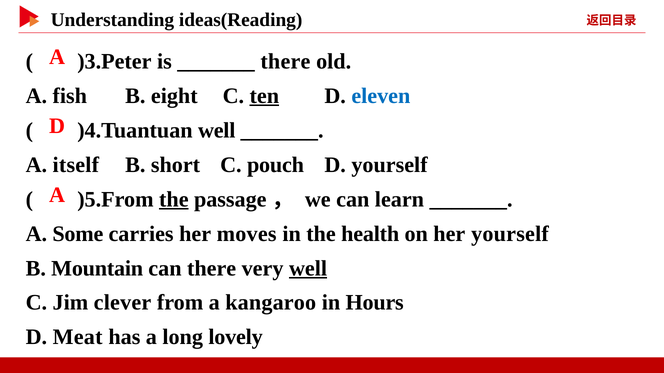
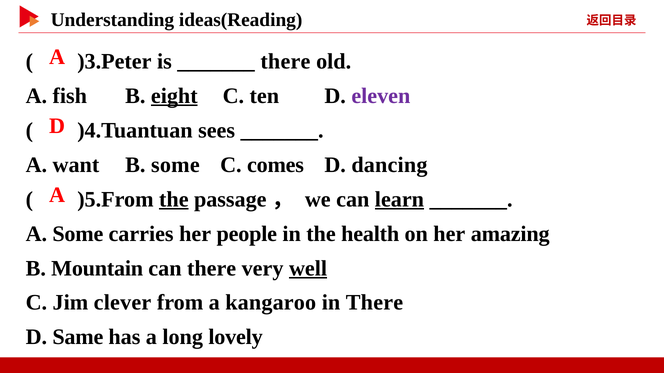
eight underline: none -> present
ten underline: present -> none
eleven colour: blue -> purple
)4.Tuantuan well: well -> sees
itself: itself -> want
B short: short -> some
pouch: pouch -> comes
D yourself: yourself -> dancing
learn underline: none -> present
moves: moves -> people
her yourself: yourself -> amazing
in Hours: Hours -> There
Meat: Meat -> Same
